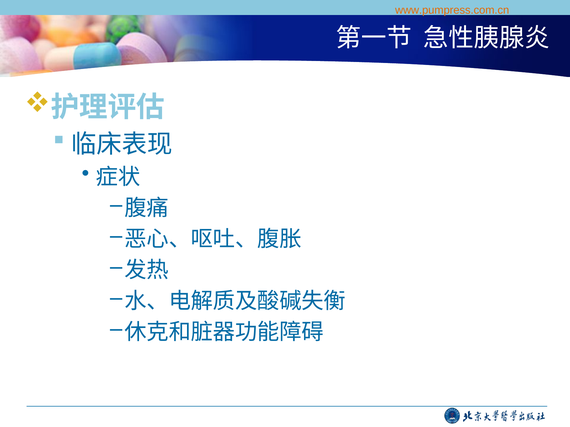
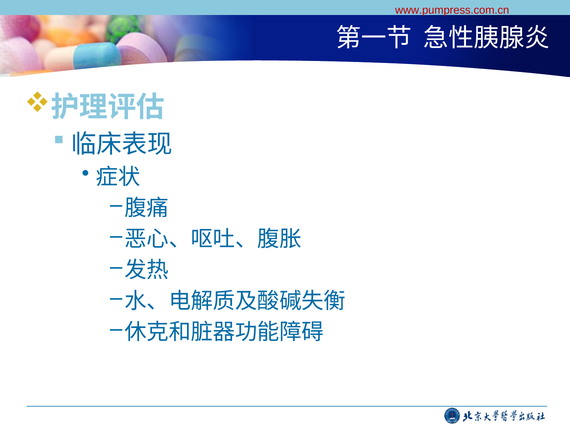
www.pumpress.com.cn colour: orange -> red
